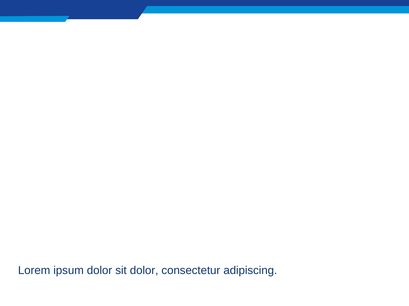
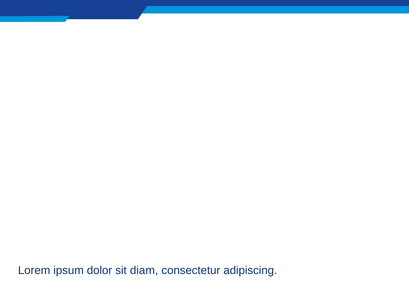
sit dolor: dolor -> diam
